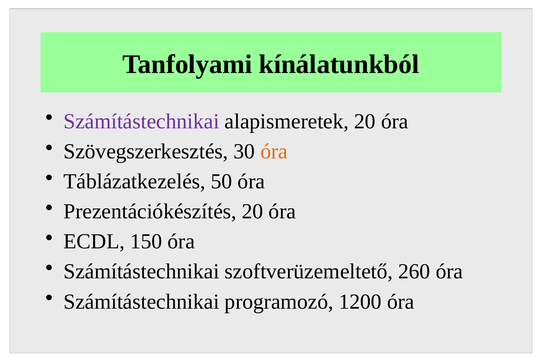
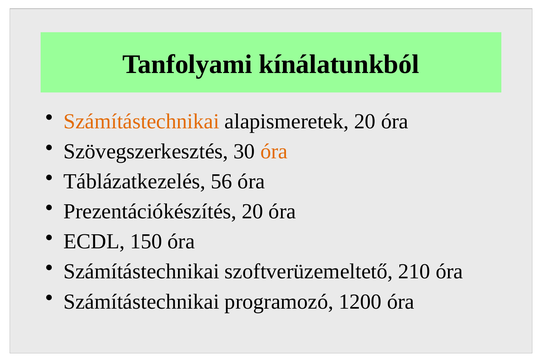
Számítástechnikai at (141, 121) colour: purple -> orange
50: 50 -> 56
260: 260 -> 210
